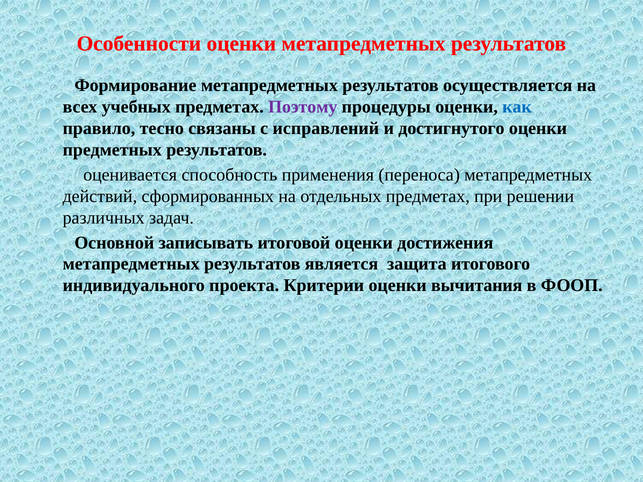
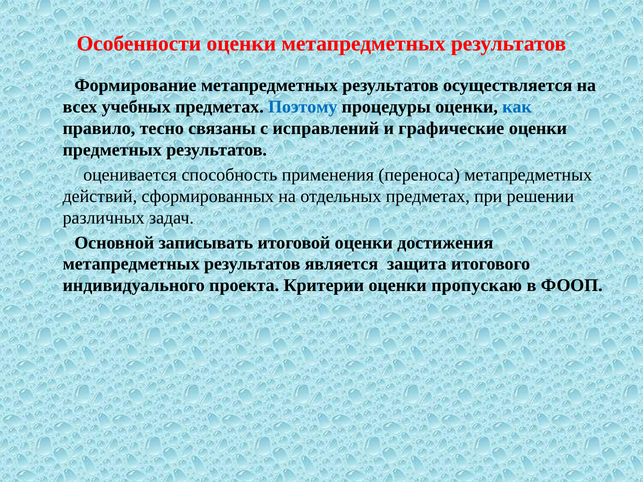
Поэтому colour: purple -> blue
достигнутого: достигнутого -> графические
вычитания: вычитания -> пропускаю
